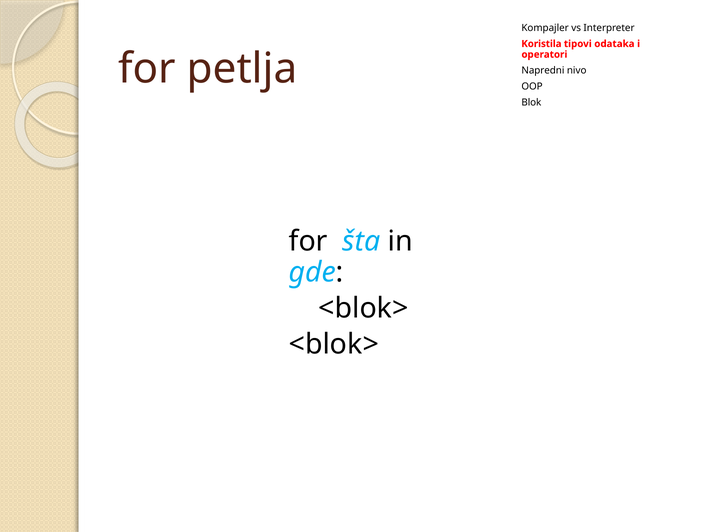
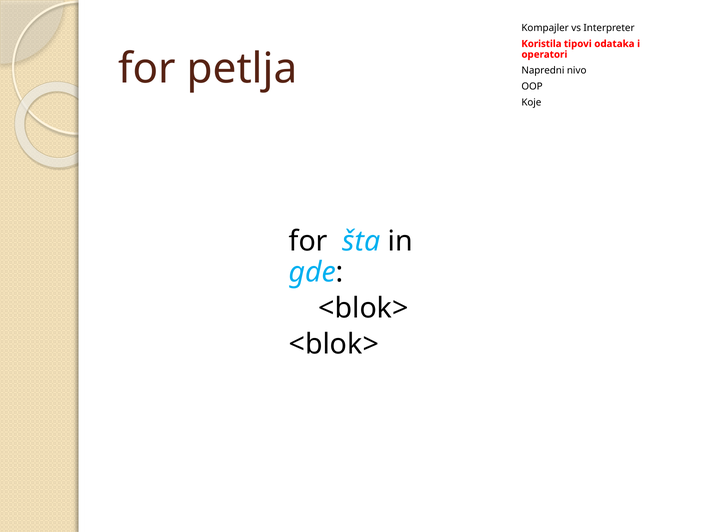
Blok: Blok -> Koje
